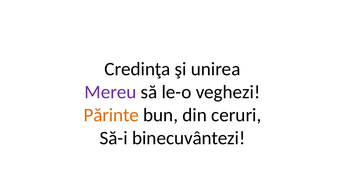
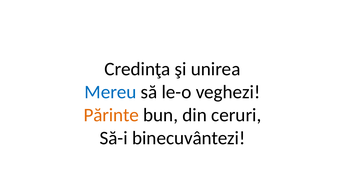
Mereu colour: purple -> blue
